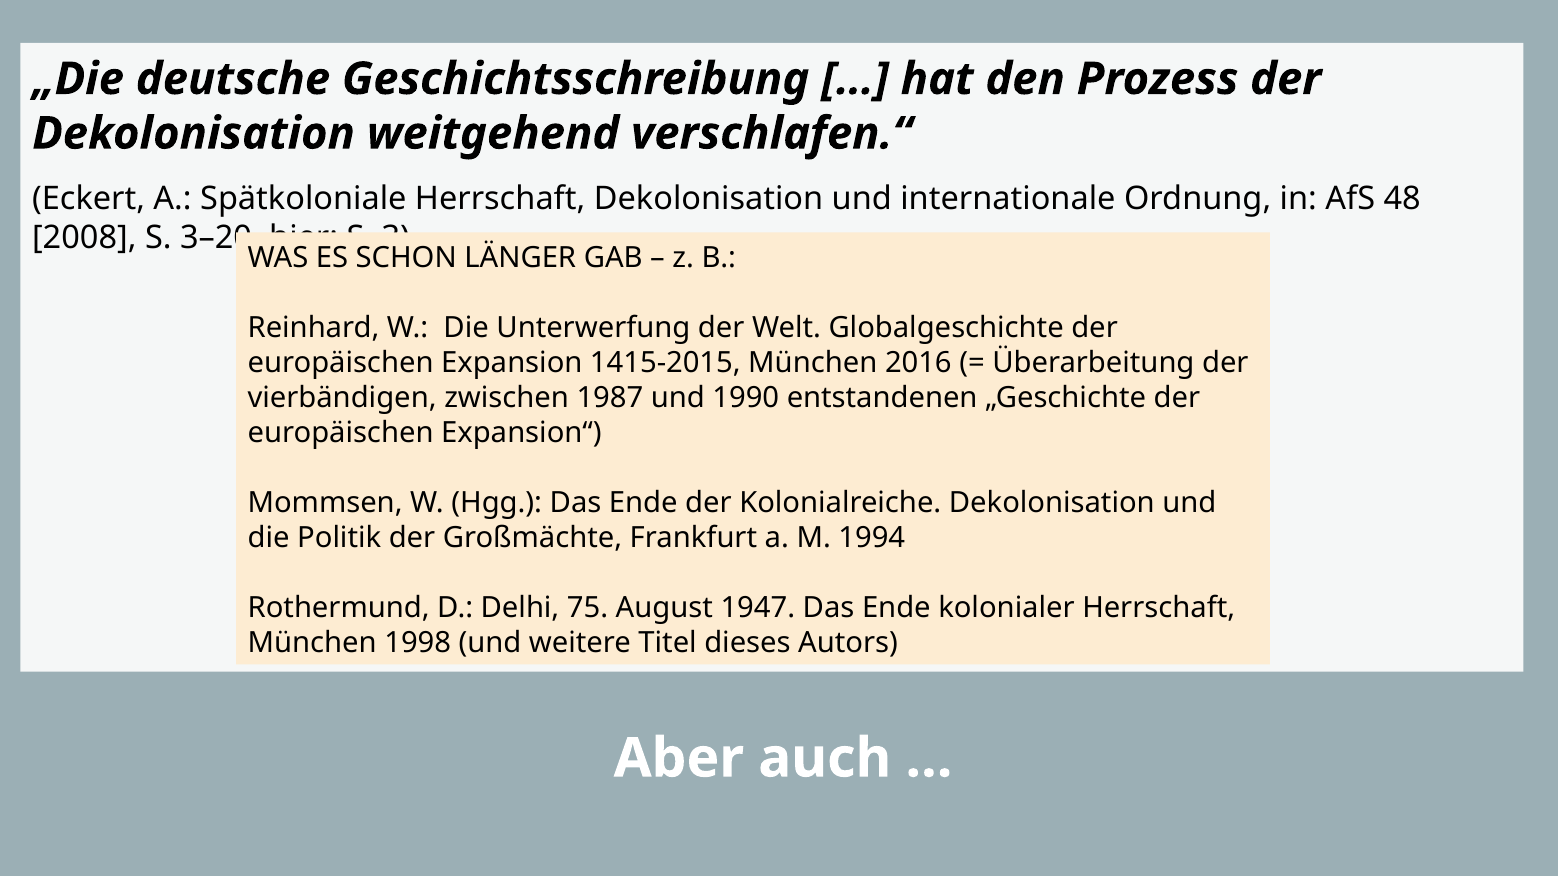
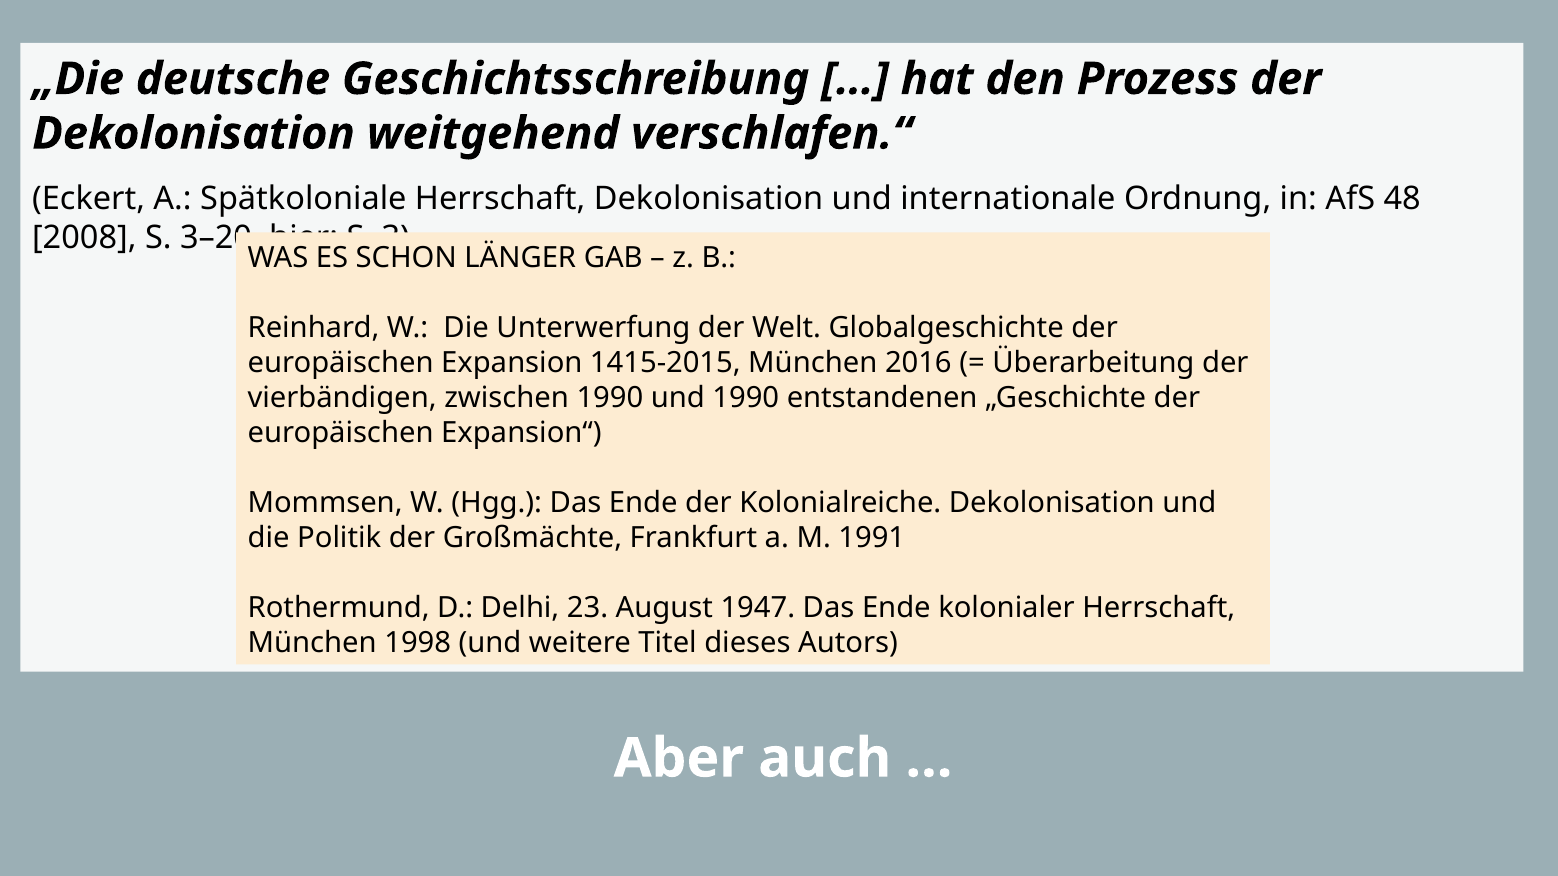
zwischen 1987: 1987 -> 1990
1994: 1994 -> 1991
75: 75 -> 23
